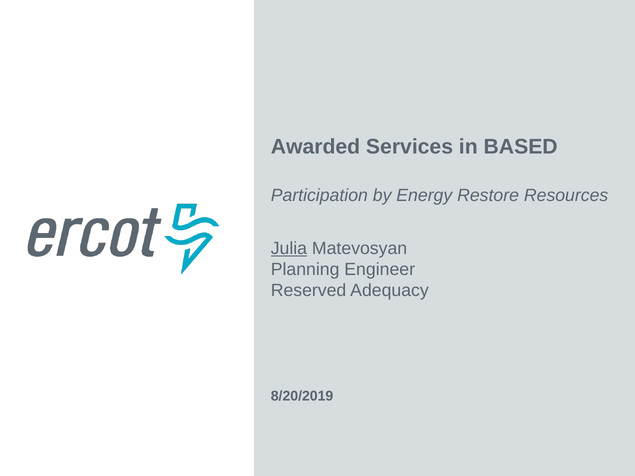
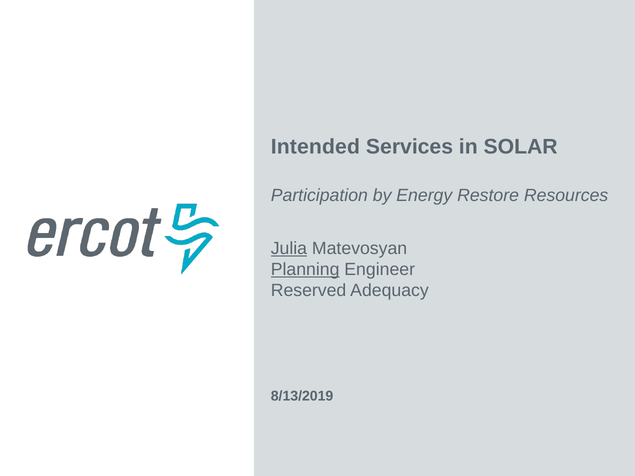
Awarded: Awarded -> Intended
BASED: BASED -> SOLAR
Planning underline: none -> present
8/20/2019: 8/20/2019 -> 8/13/2019
